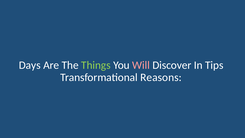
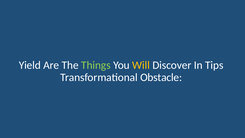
Days: Days -> Yield
Will colour: pink -> yellow
Reasons: Reasons -> Obstacle
